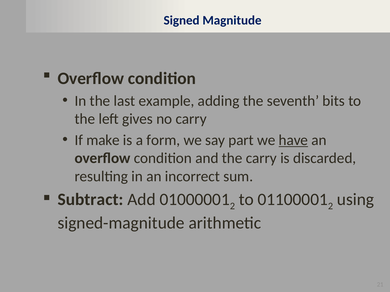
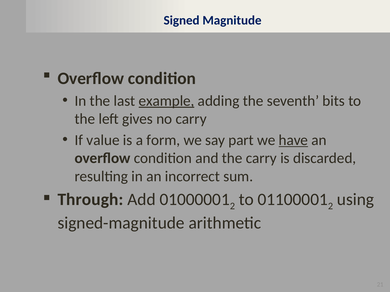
example underline: none -> present
make: make -> value
Subtract: Subtract -> Through
